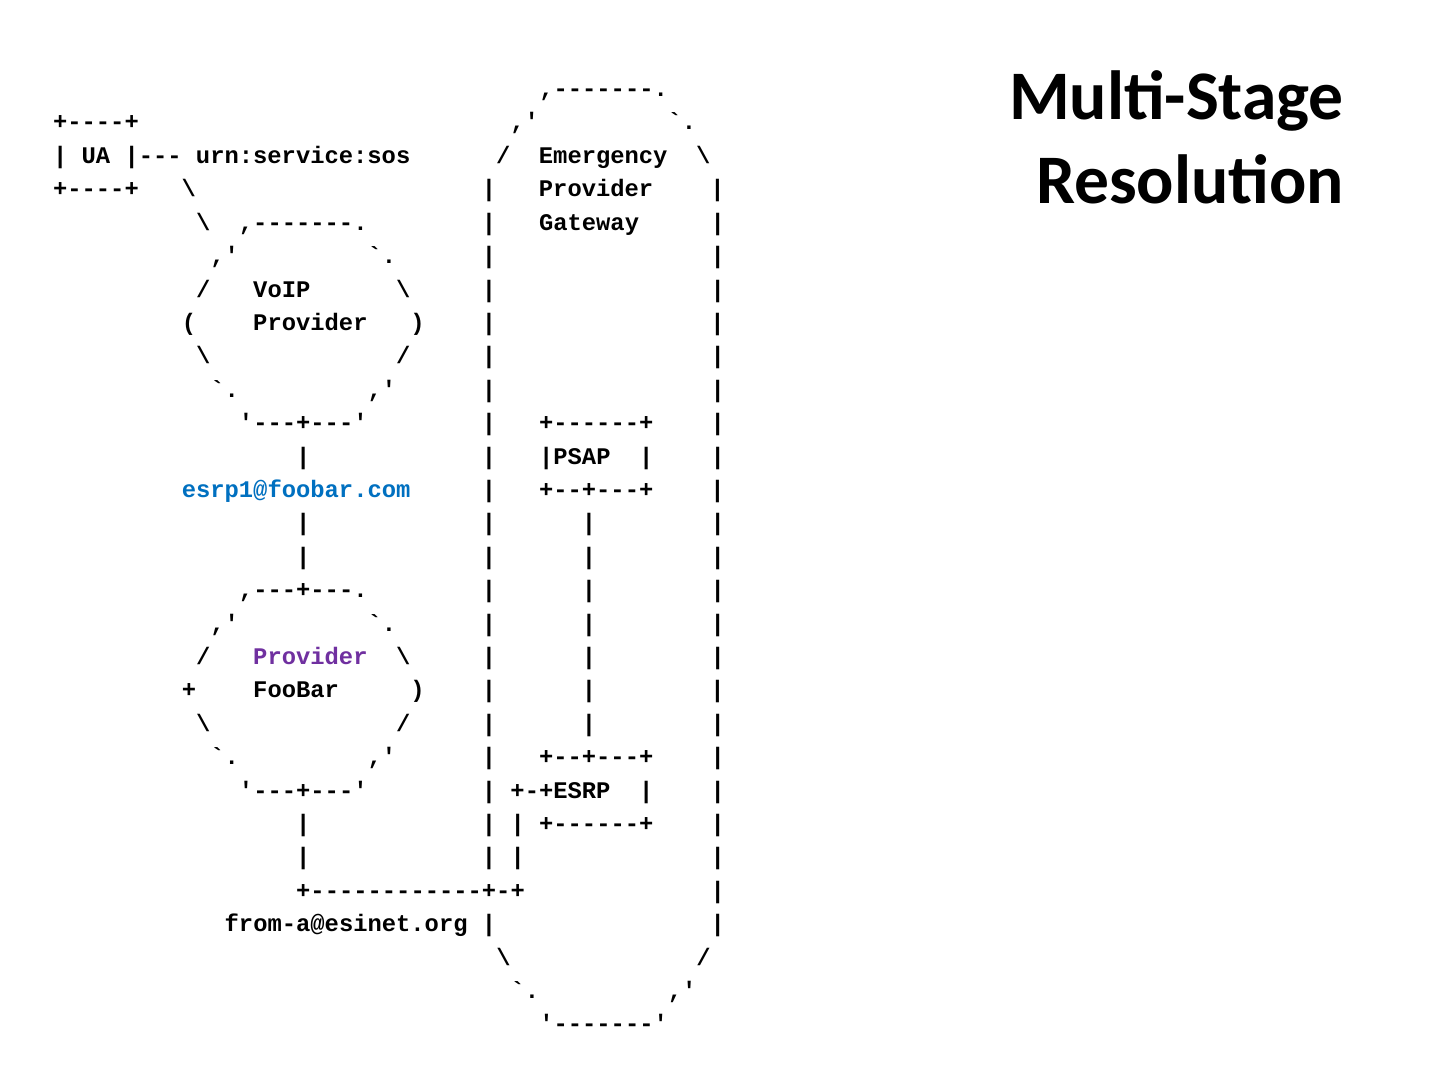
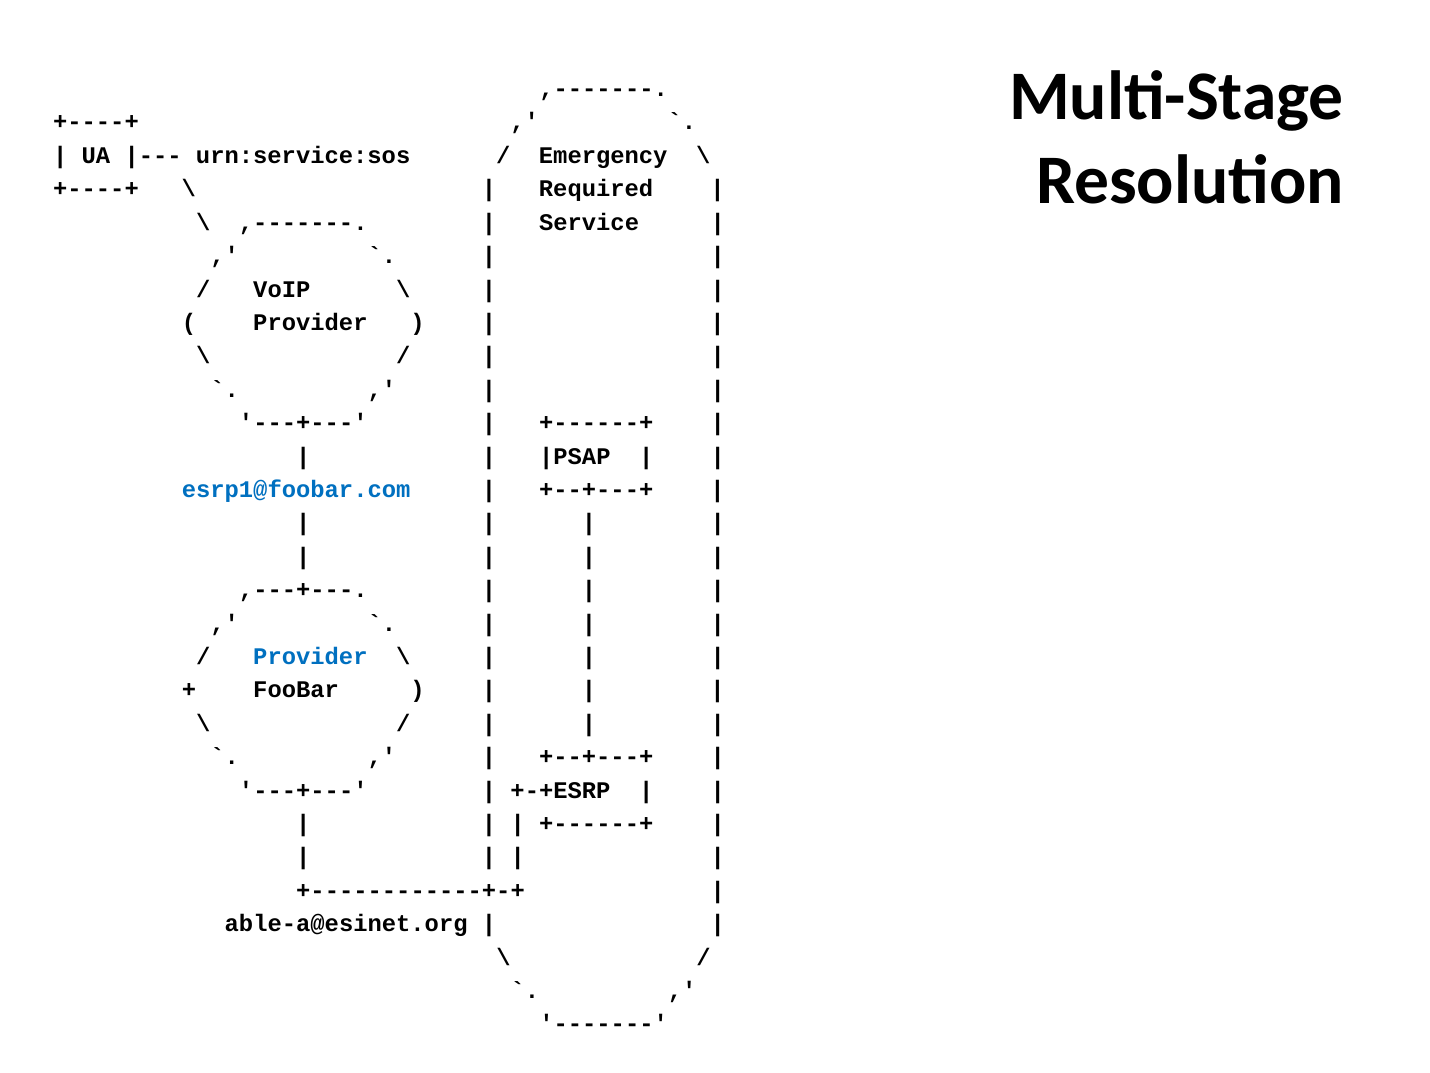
Provider at (596, 189): Provider -> Required
Gateway: Gateway -> Service
Provider at (310, 656) colour: purple -> blue
from-a@esinet.org: from-a@esinet.org -> able-a@esinet.org
